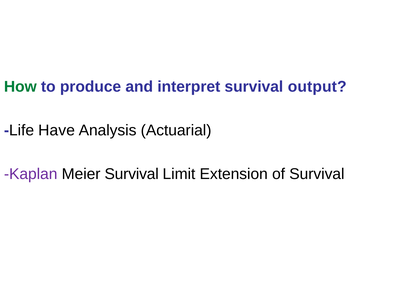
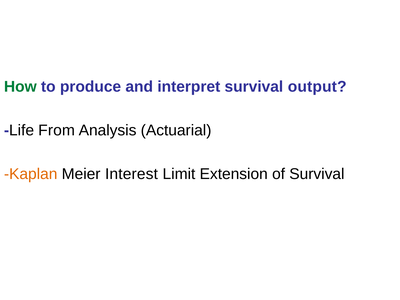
Have: Have -> From
Kaplan colour: purple -> orange
Meier Survival: Survival -> Interest
